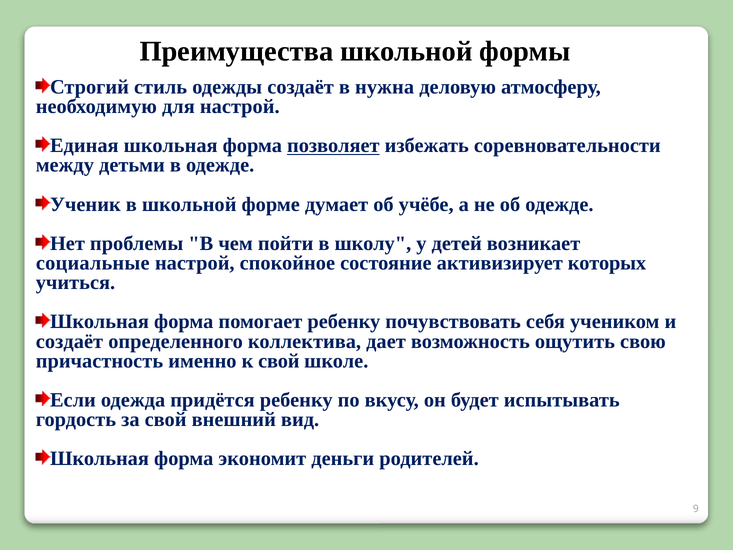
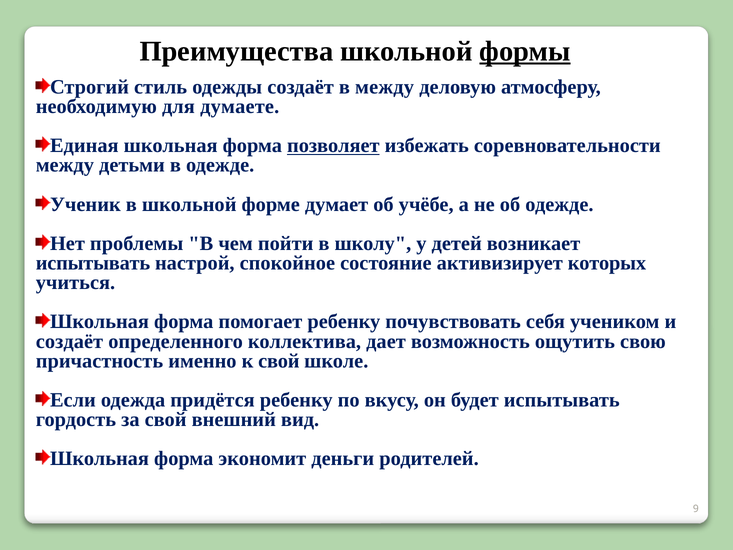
формы underline: none -> present
в нужна: нужна -> между
для настрой: настрой -> думаете
социальные at (93, 263): социальные -> испытывать
